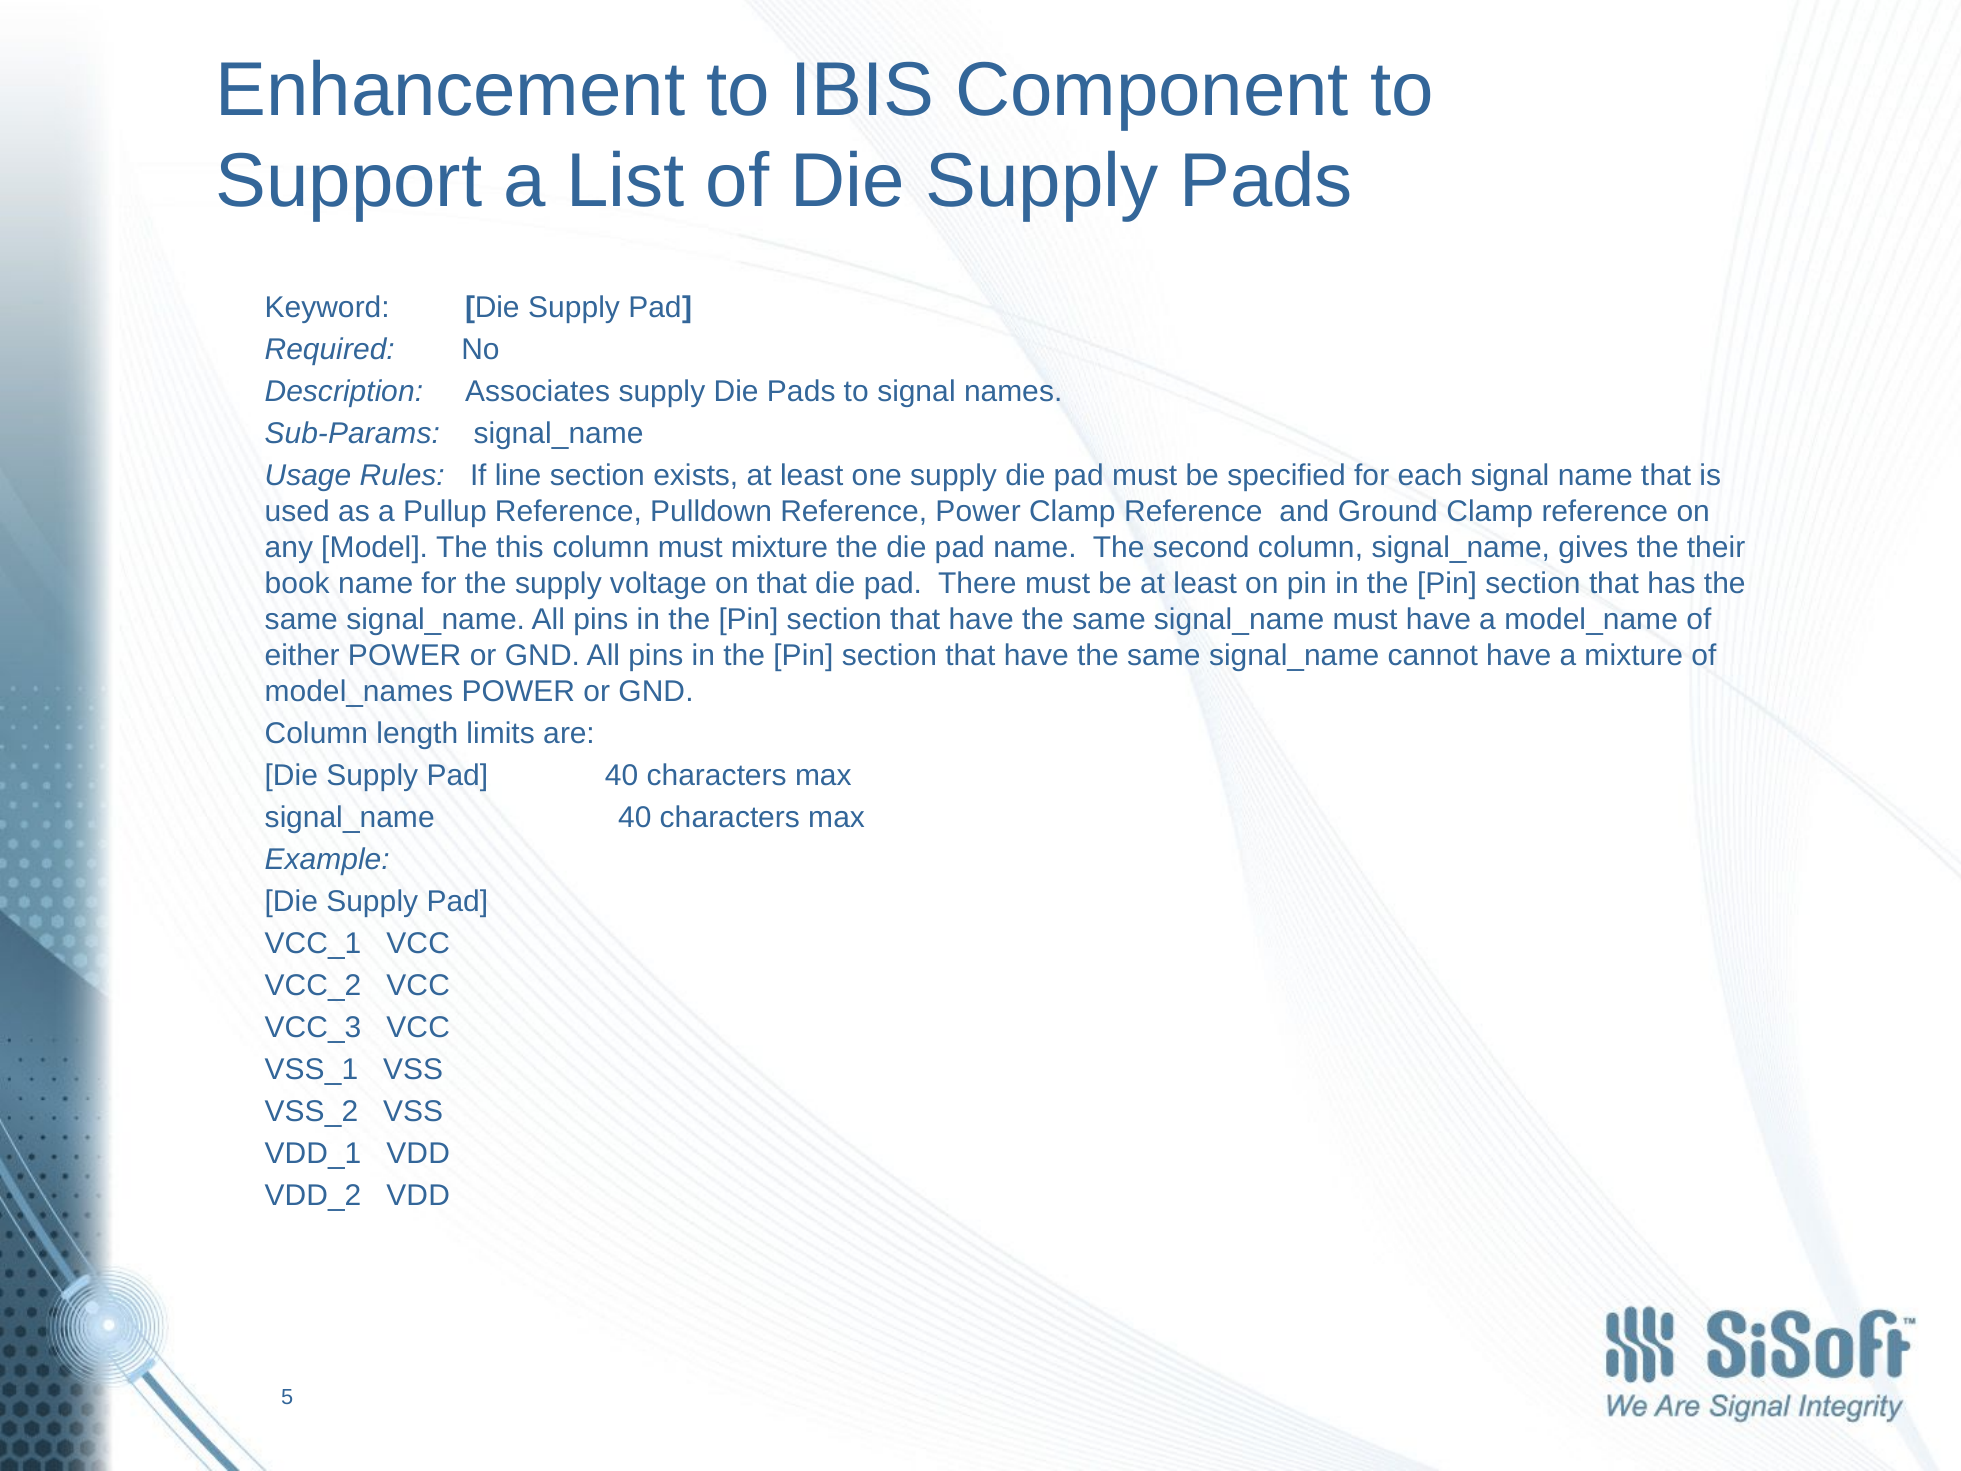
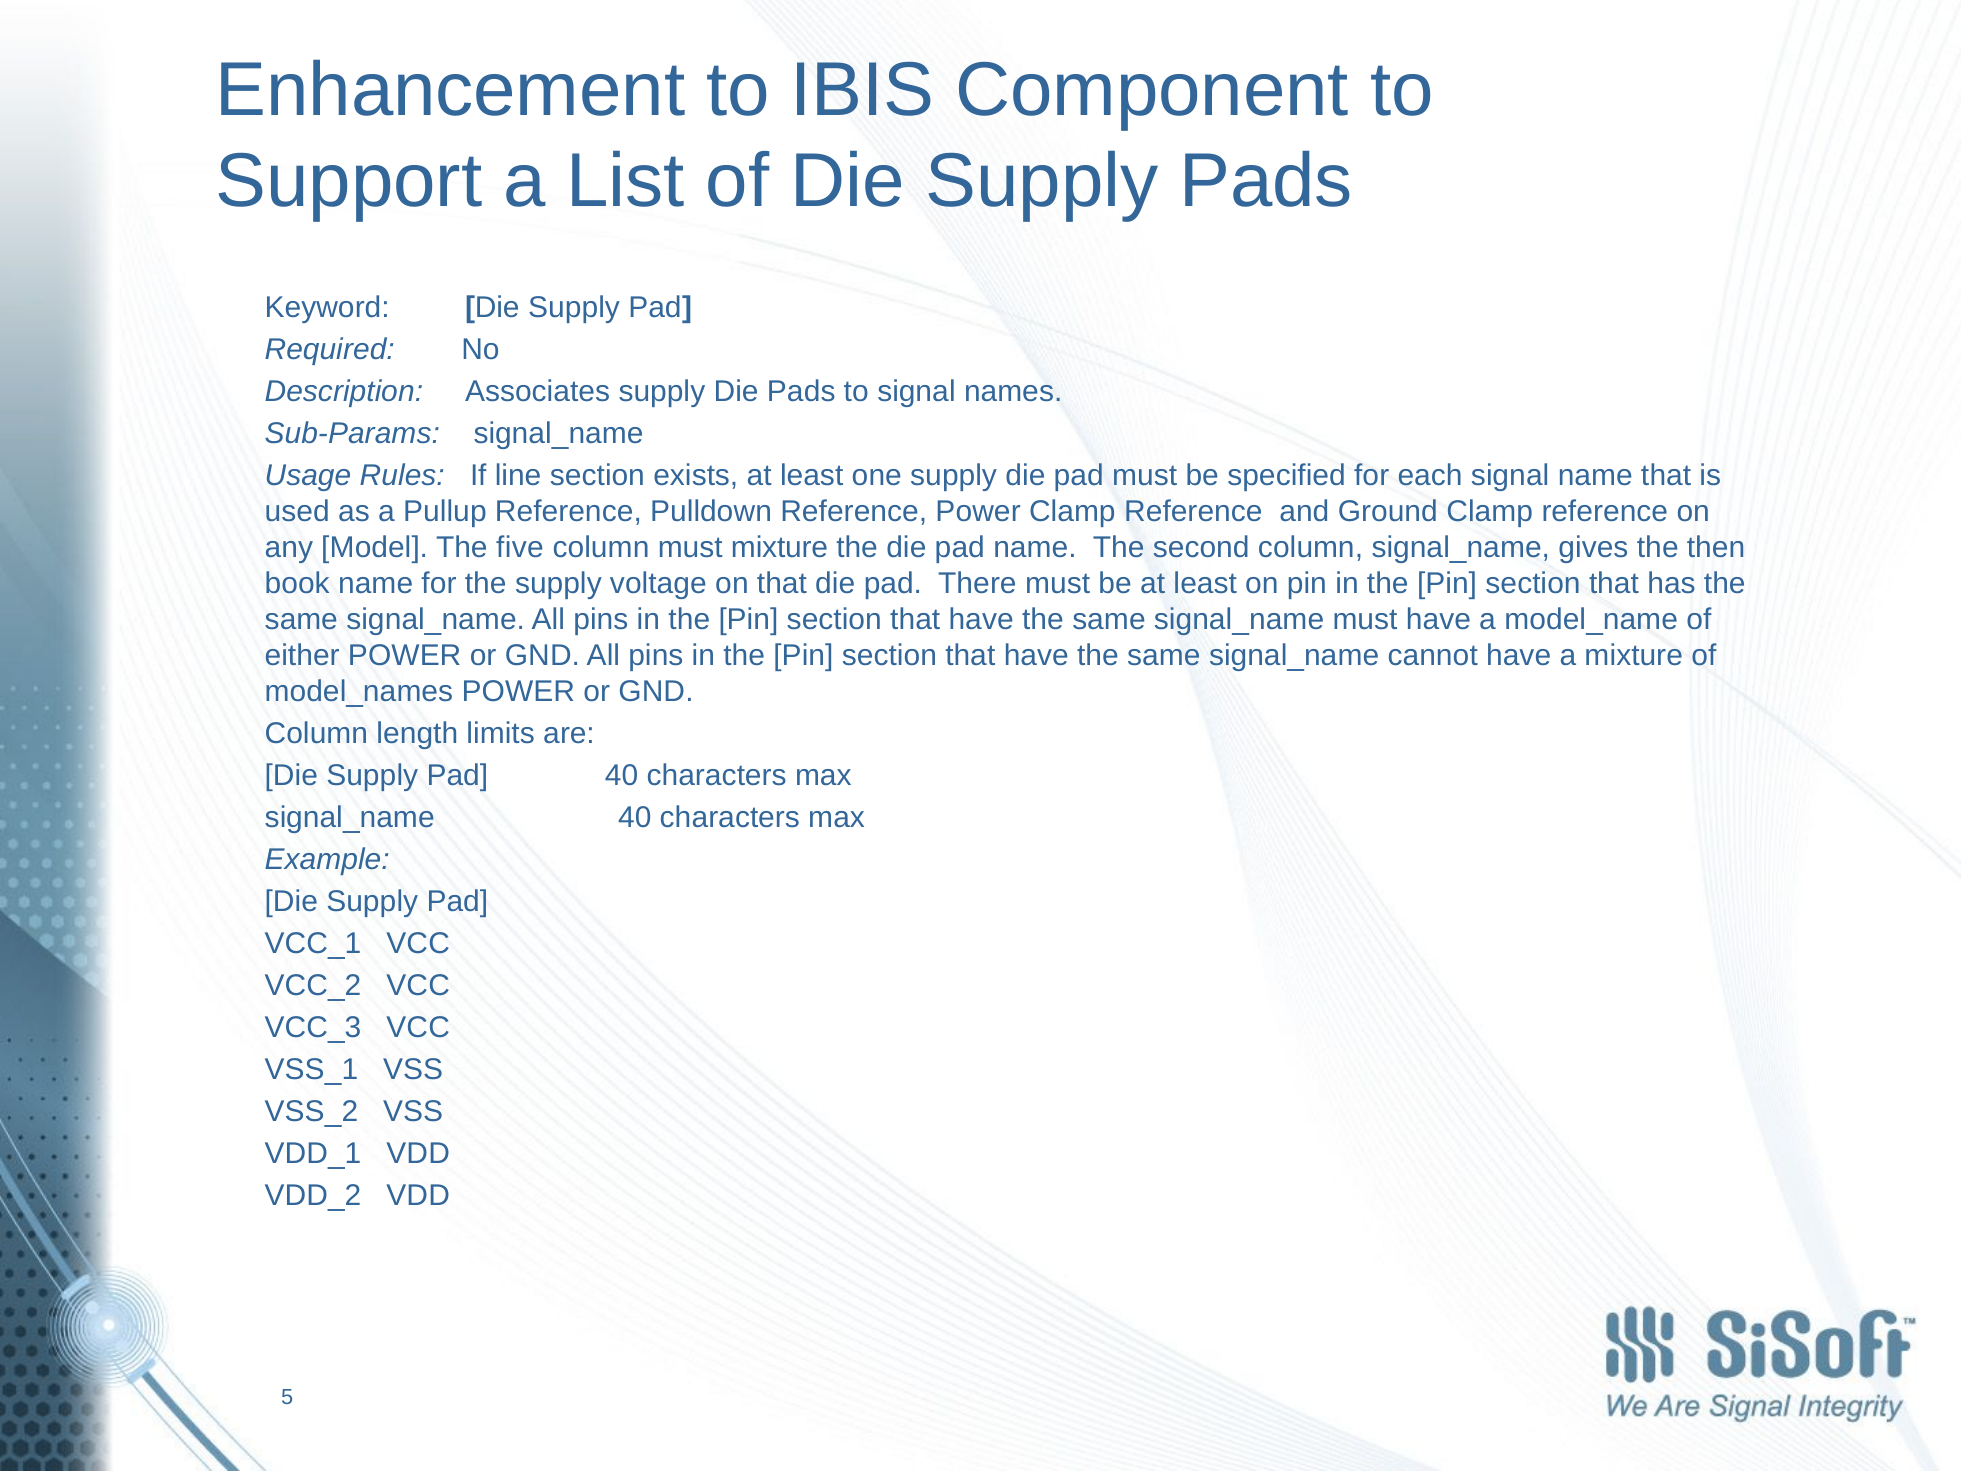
this: this -> five
their: their -> then
